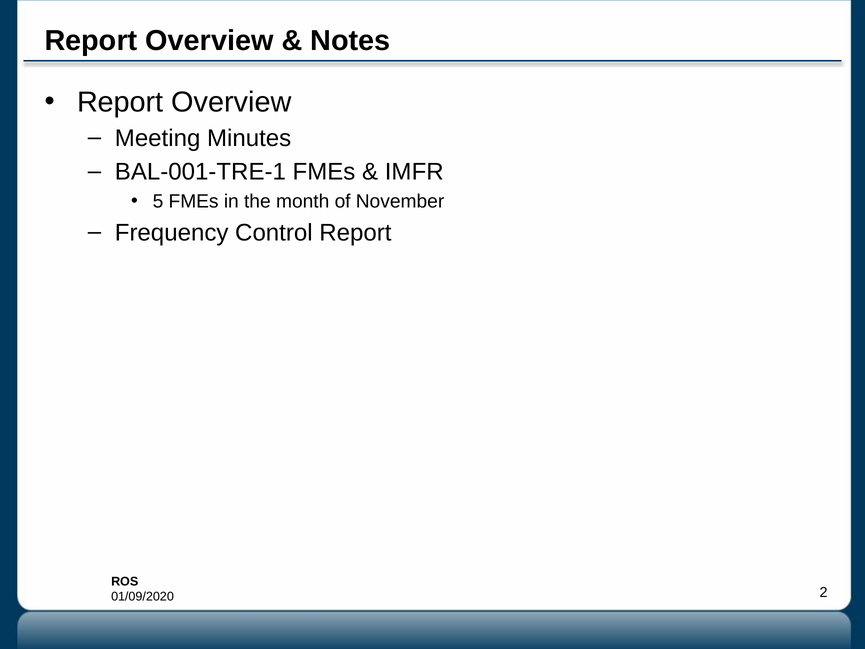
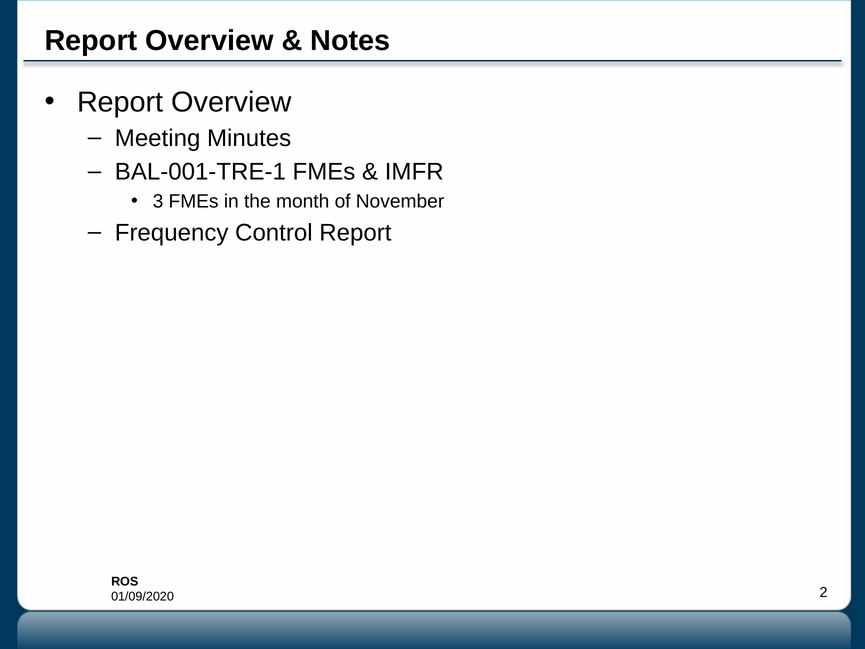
5: 5 -> 3
